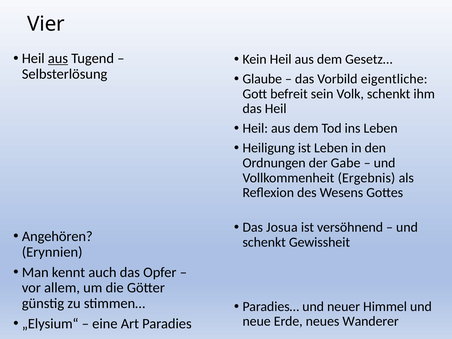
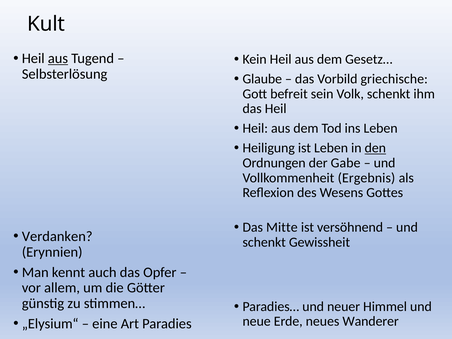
Vier: Vier -> Kult
eigentliche: eigentliche -> griechische
den underline: none -> present
Josua: Josua -> Mitte
Angehören: Angehören -> Verdanken
